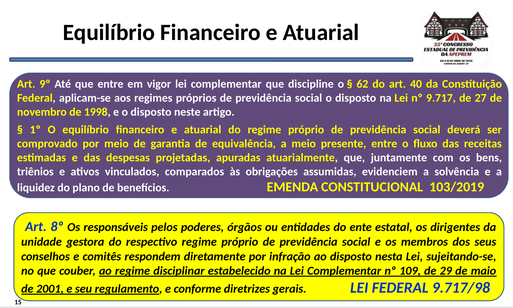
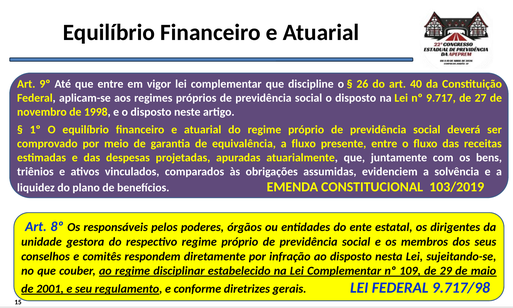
62: 62 -> 26
a meio: meio -> fluxo
